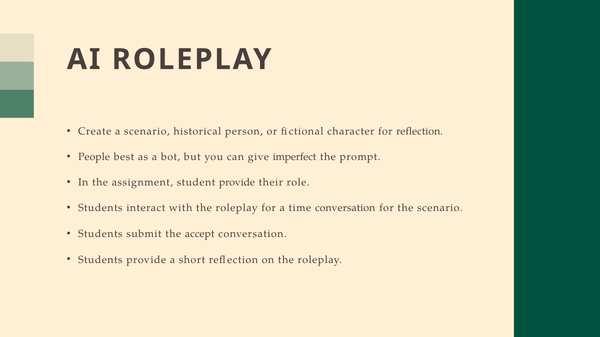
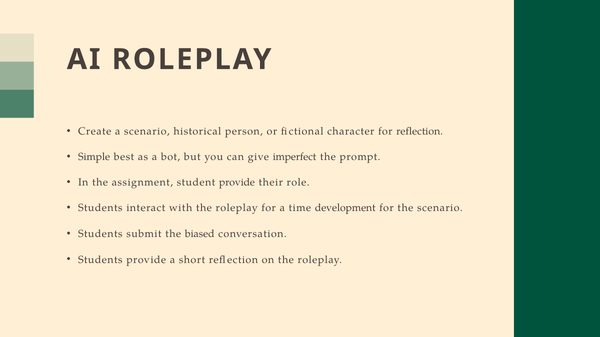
People: People -> Simple
time conversation: conversation -> development
accept: accept -> biased
